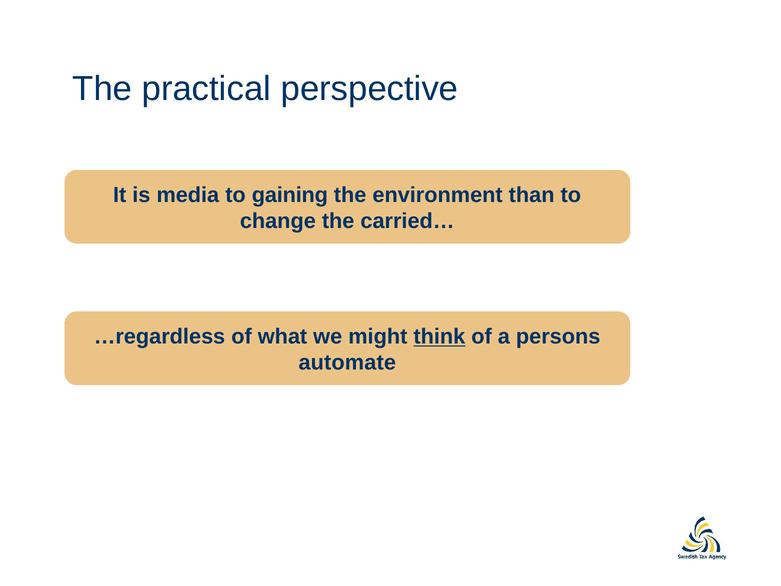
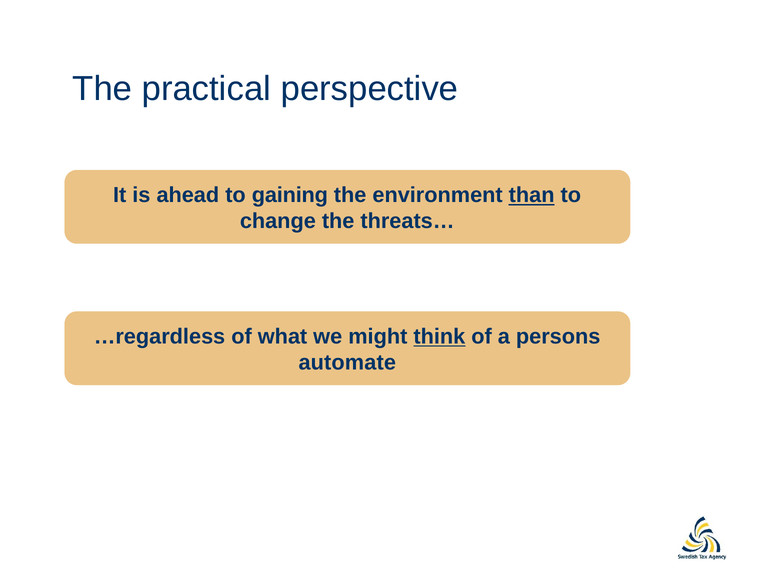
media: media -> ahead
than underline: none -> present
carried…: carried… -> threats…
